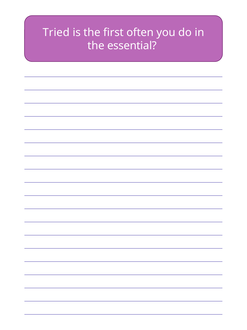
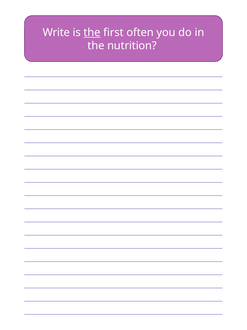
Tried: Tried -> Write
the at (92, 32) underline: none -> present
essential: essential -> nutrition
